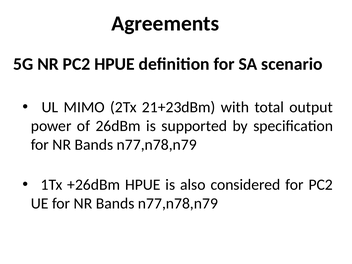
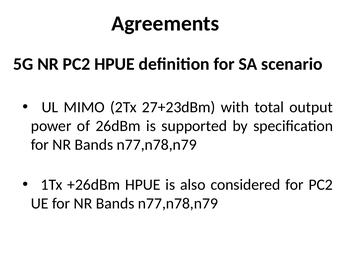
21+23dBm: 21+23dBm -> 27+23dBm
